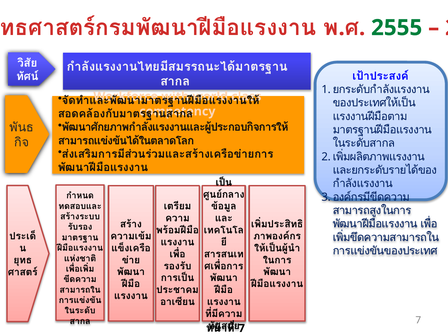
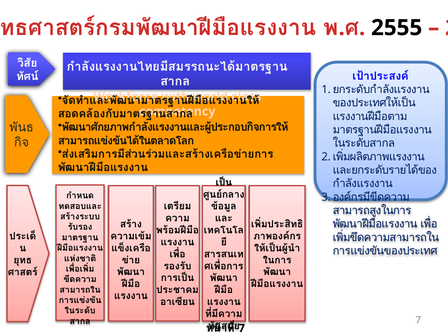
2555 colour: green -> black
